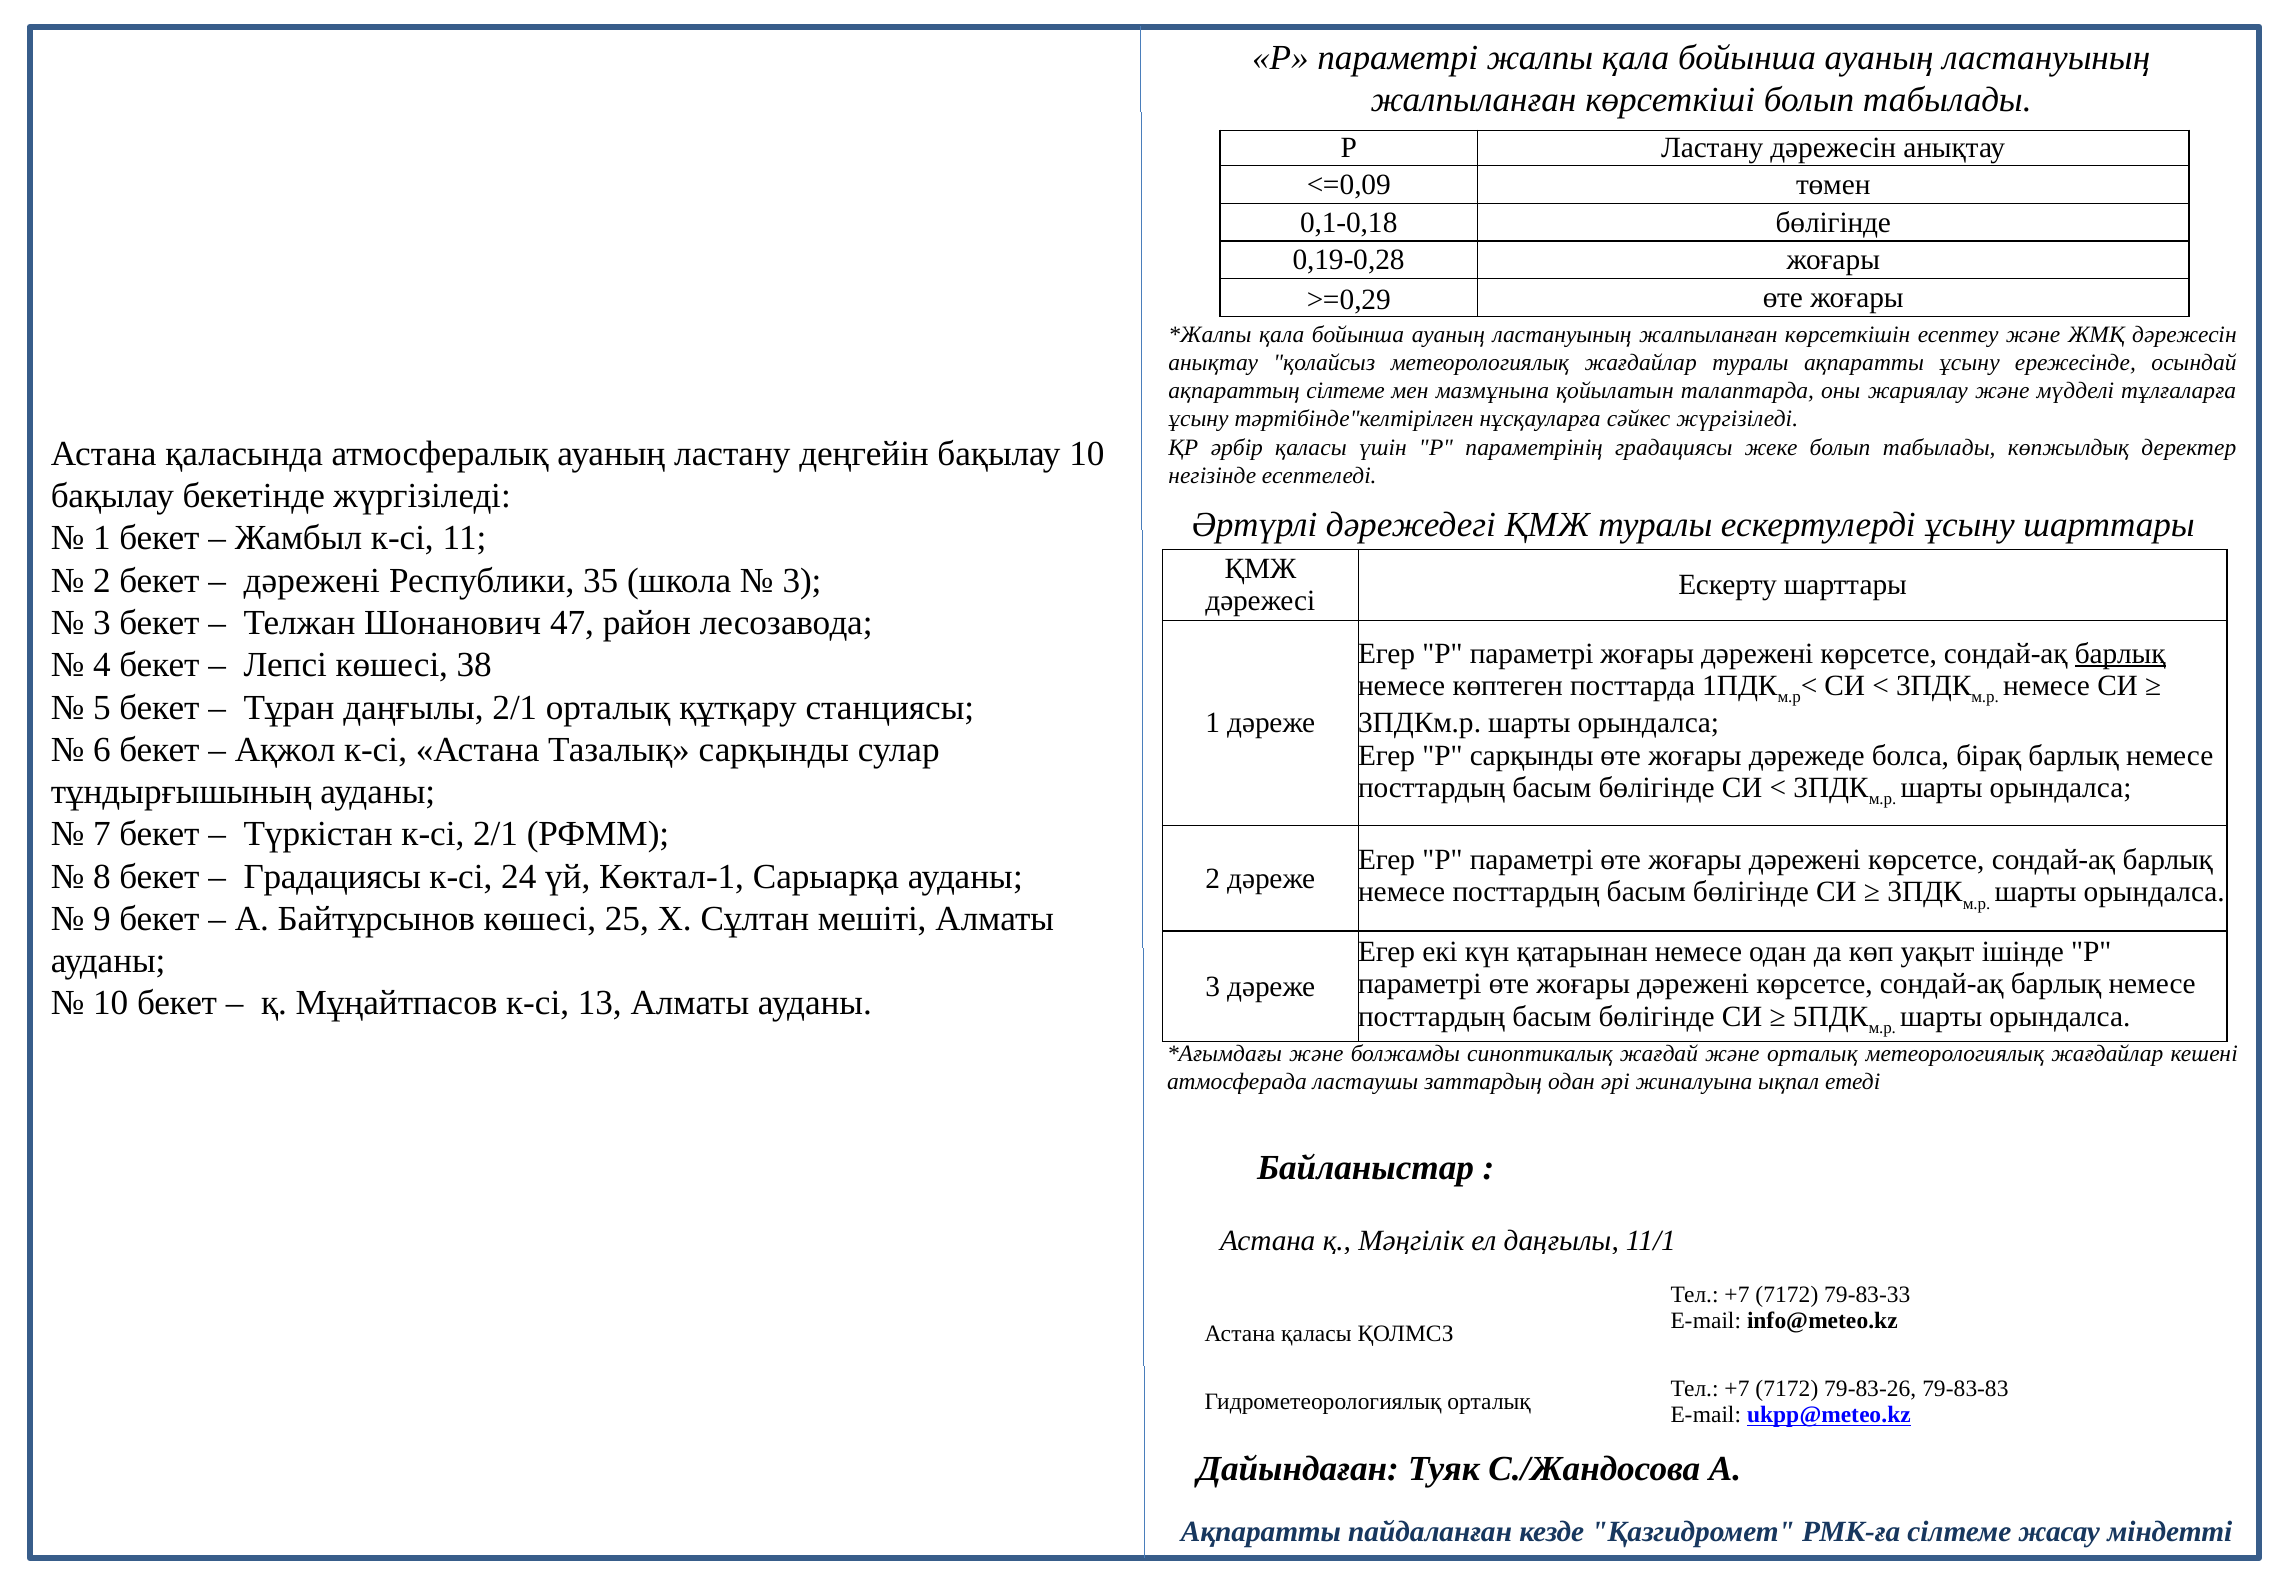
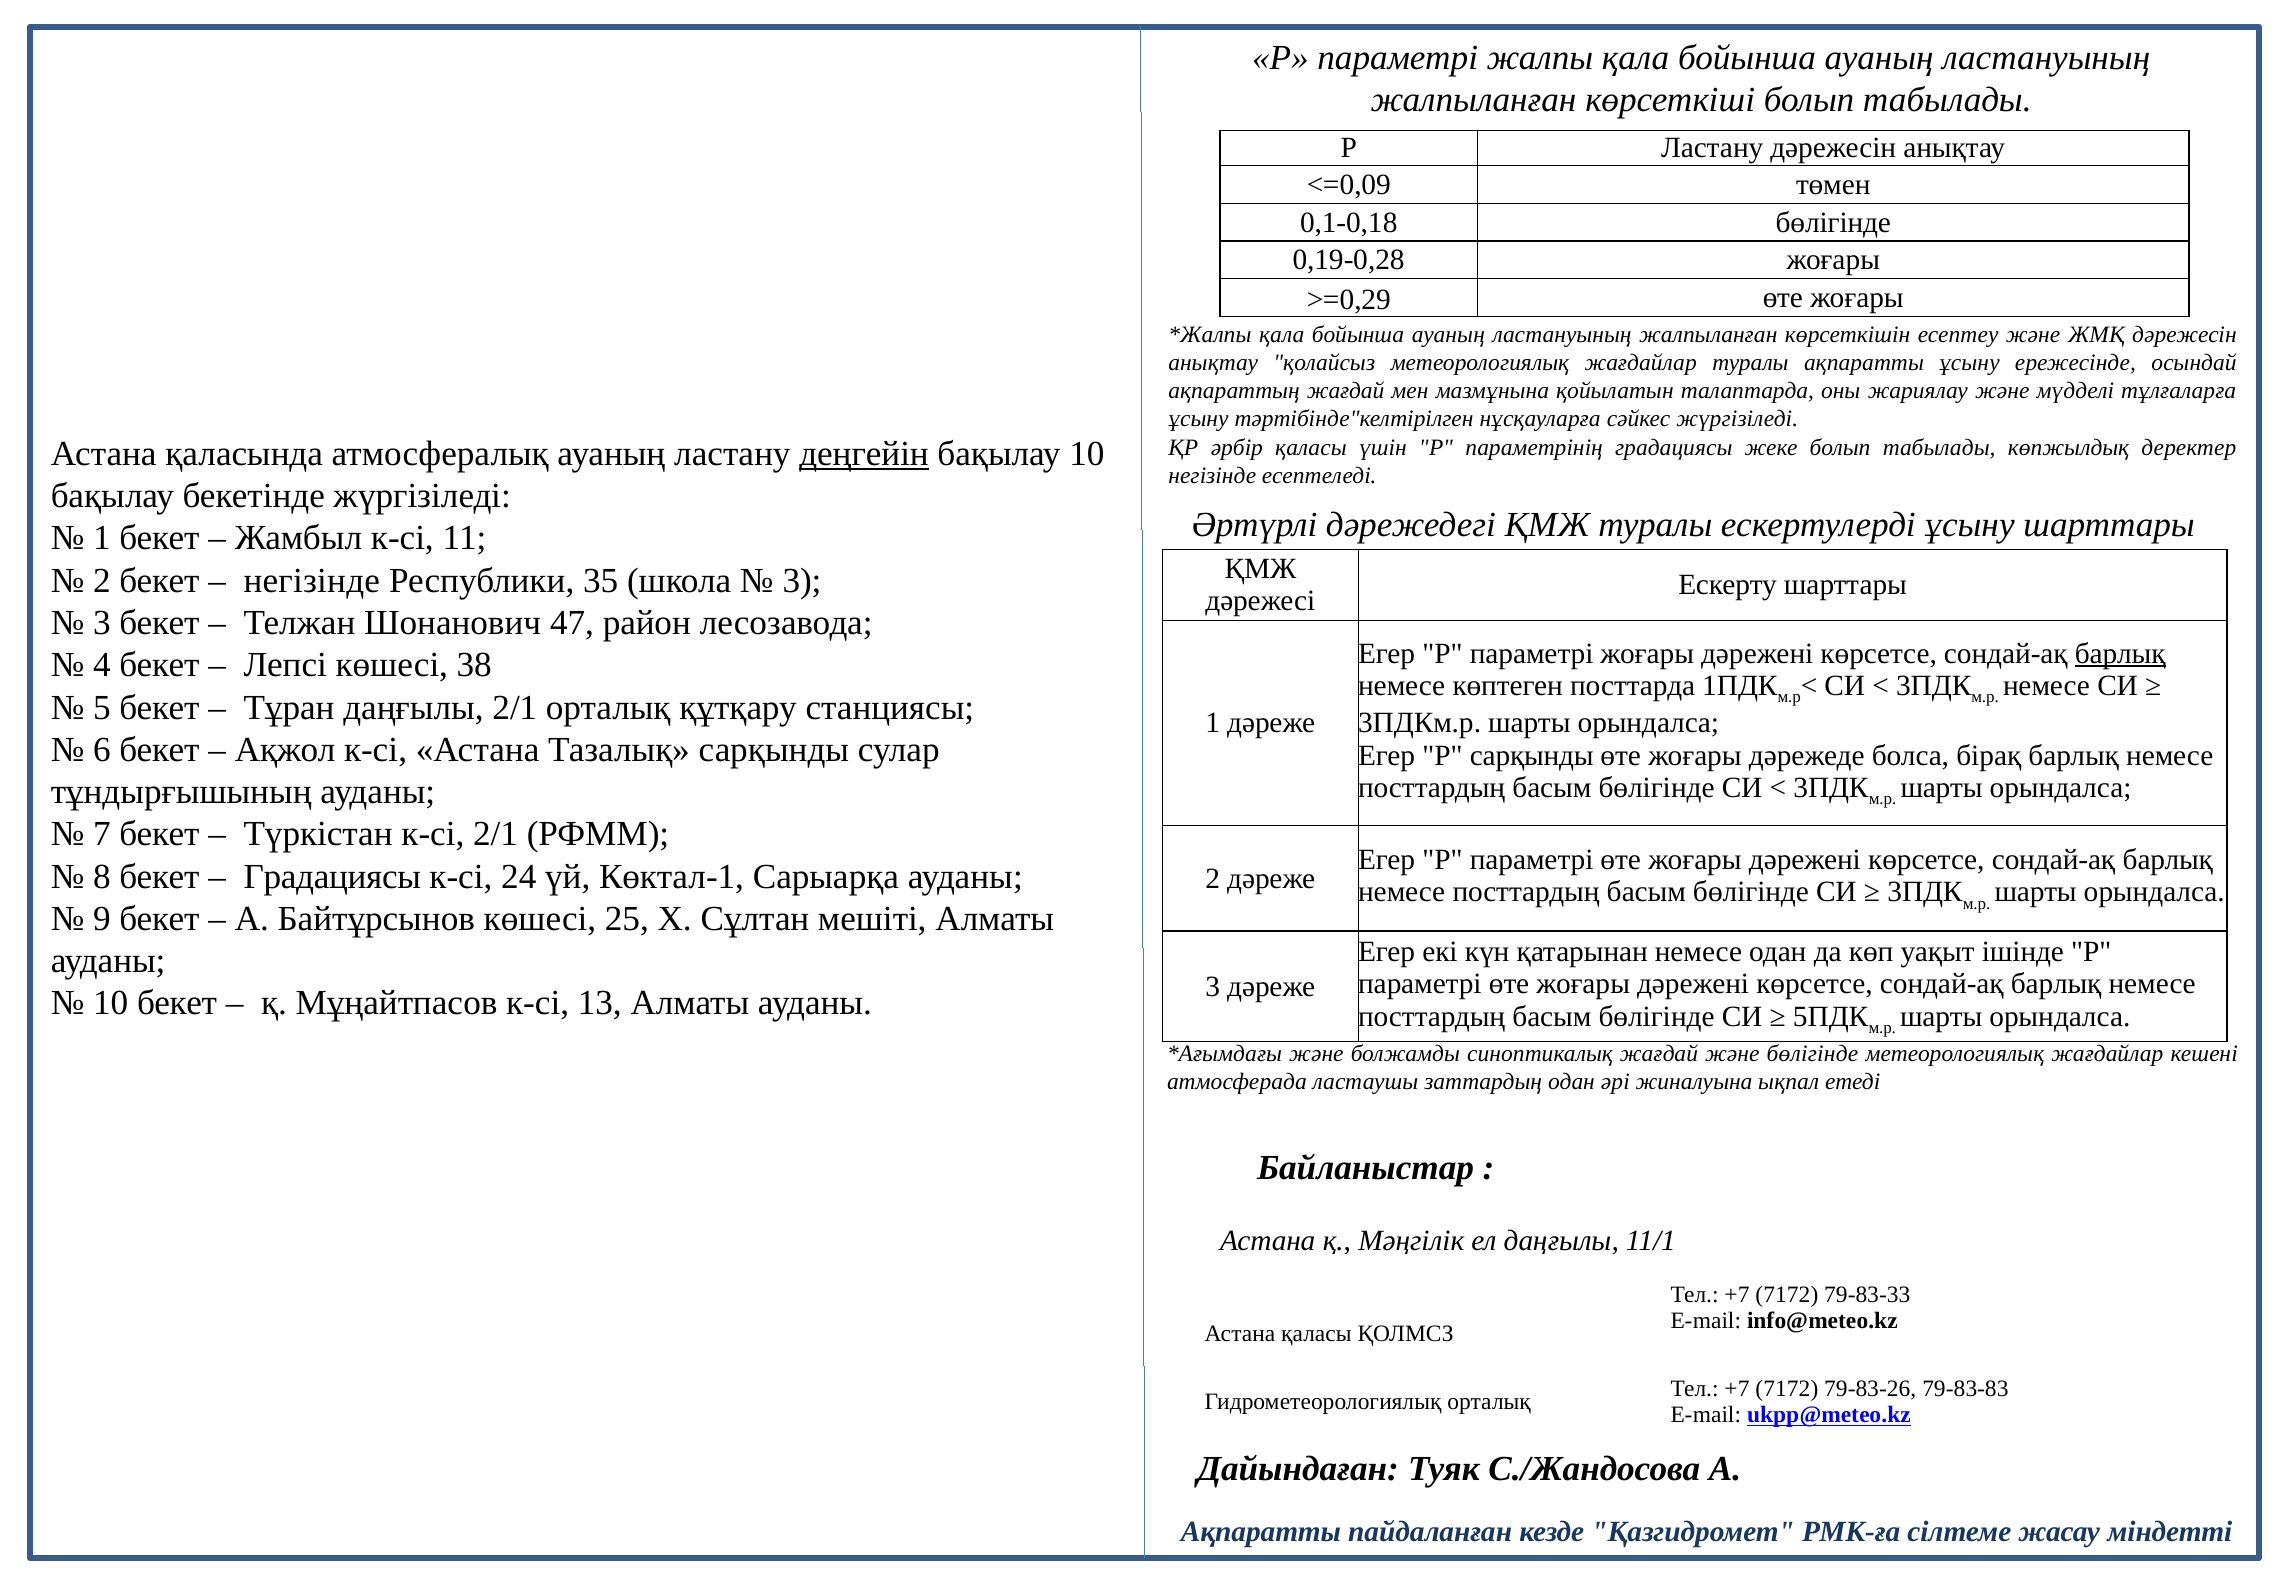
ақпараттың сілтеме: сілтеме -> жағдай
деңгейін underline: none -> present
дәрежені at (312, 580): дәрежені -> негізінде
және орталық: орталық -> бөлігінде
